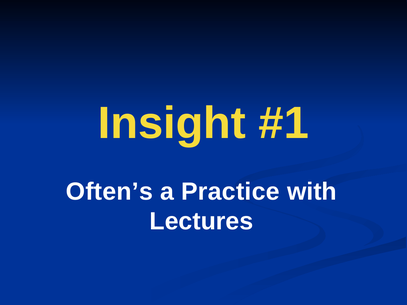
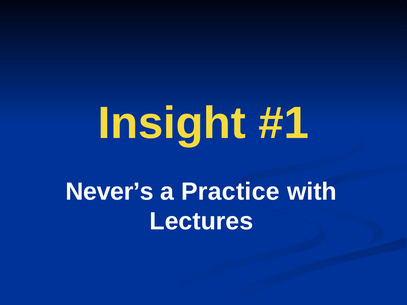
Often’s: Often’s -> Never’s
